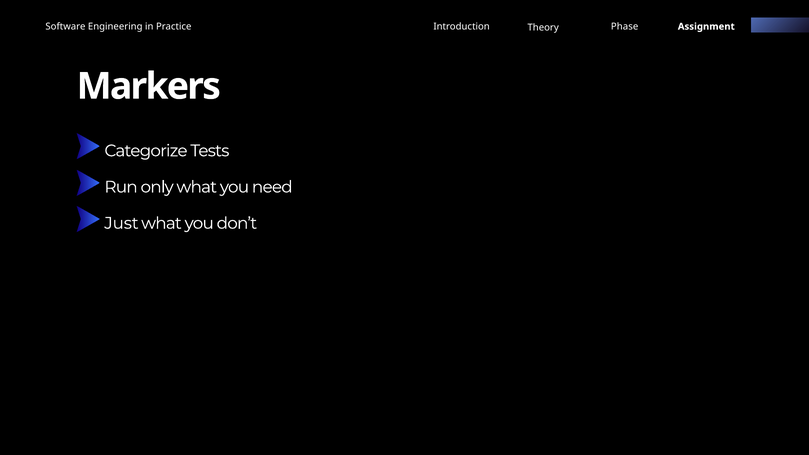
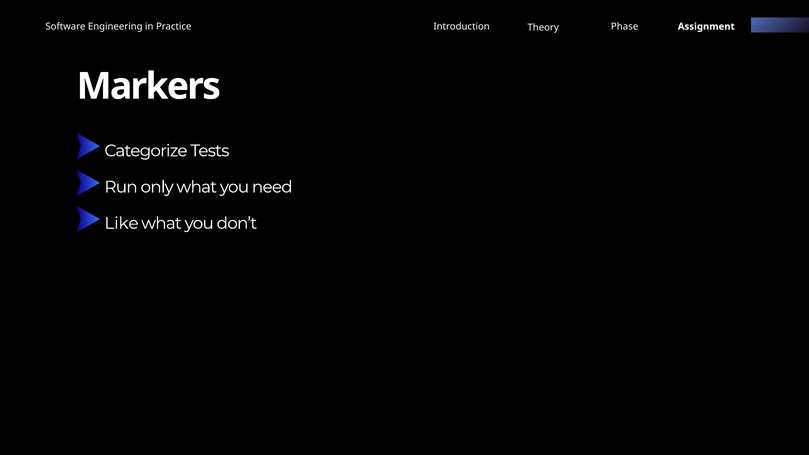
Just: Just -> Like
